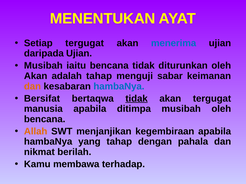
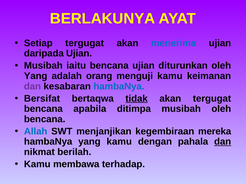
MENENTUKAN: MENENTUKAN -> BERLAKUNYA
bencana tidak: tidak -> ujian
Akan at (36, 76): Akan -> Yang
adalah tahap: tahap -> orang
menguji sabar: sabar -> kamu
dan at (32, 86) colour: orange -> purple
manusia at (43, 109): manusia -> bencana
Allah colour: orange -> blue
kegembiraan apabila: apabila -> mereka
yang tahap: tahap -> kamu
dan at (223, 142) underline: none -> present
